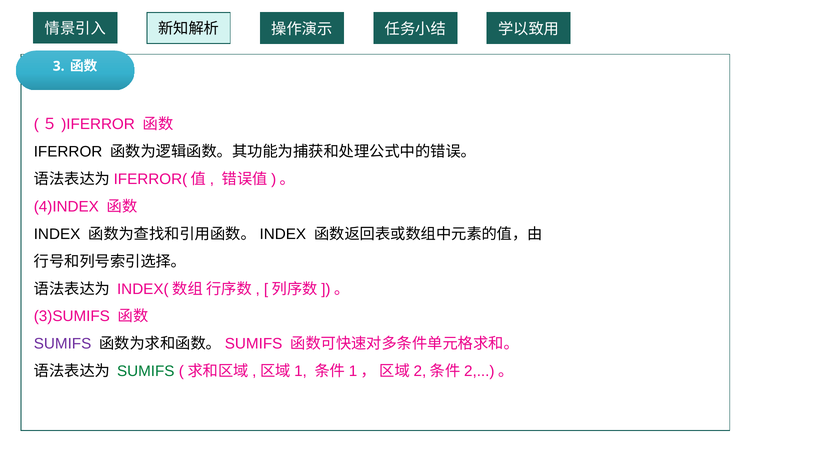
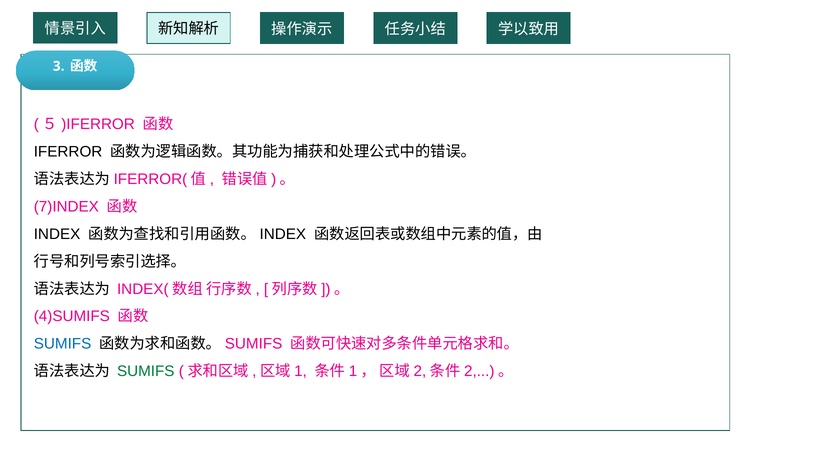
4)INDEX: 4)INDEX -> 7)INDEX
3)SUMIFS: 3)SUMIFS -> 4)SUMIFS
SUMIFS at (63, 344) colour: purple -> blue
